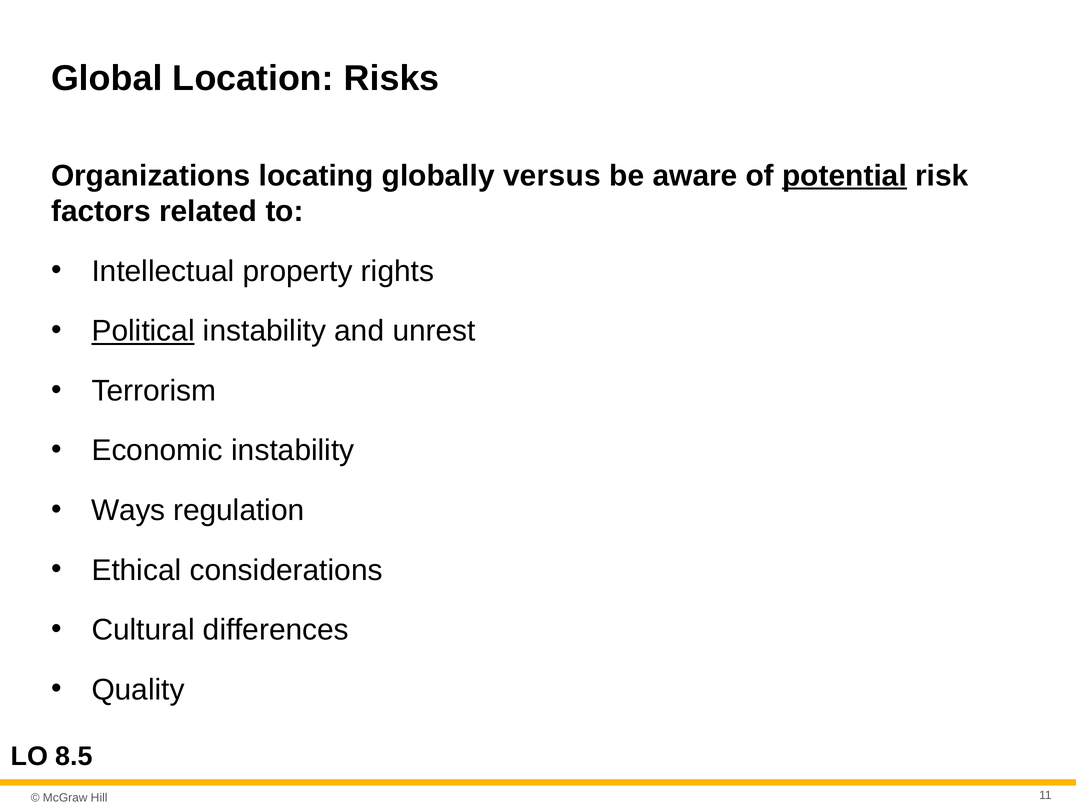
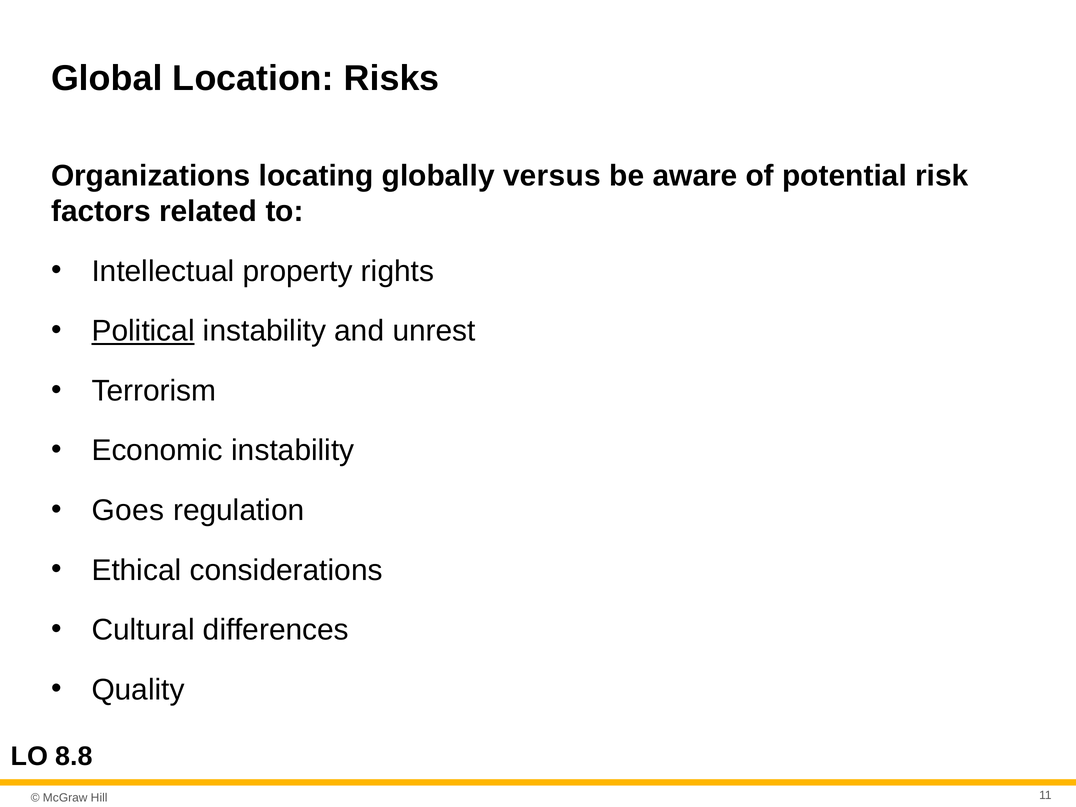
potential underline: present -> none
Ways: Ways -> Goes
8.5: 8.5 -> 8.8
